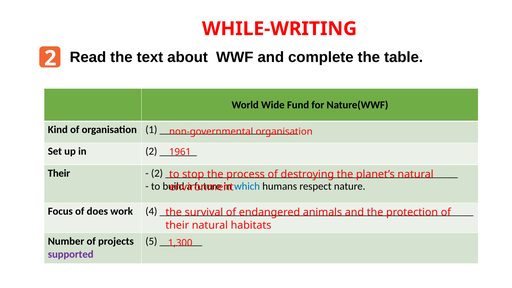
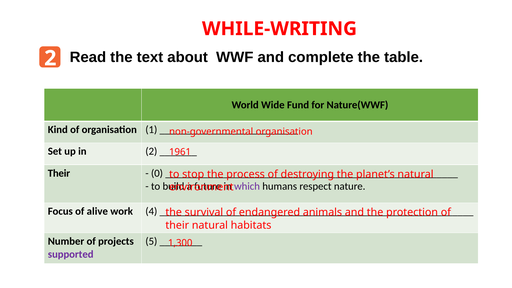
2 at (157, 173): 2 -> 0
which colour: blue -> purple
does: does -> alive
